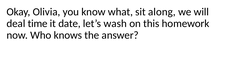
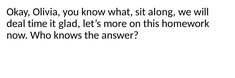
date: date -> glad
wash: wash -> more
